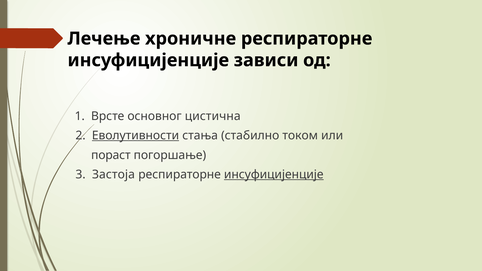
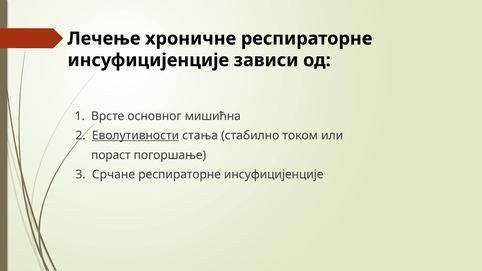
цистична: цистична -> мишићна
Застоја: Застоја -> Срчане
инсуфицијенције at (274, 175) underline: present -> none
